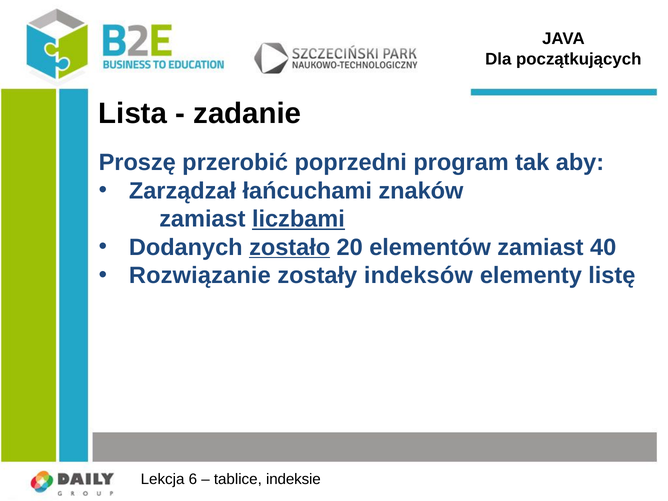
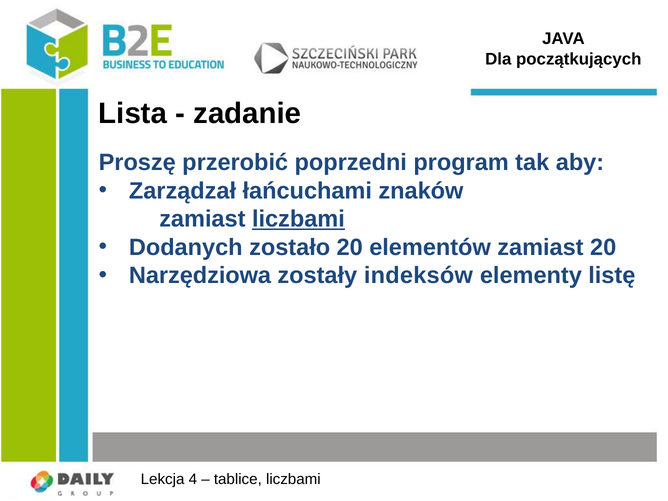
zostało underline: present -> none
zamiast 40: 40 -> 20
Rozwiązanie: Rozwiązanie -> Narzędziowa
6: 6 -> 4
tablice indeksie: indeksie -> liczbami
